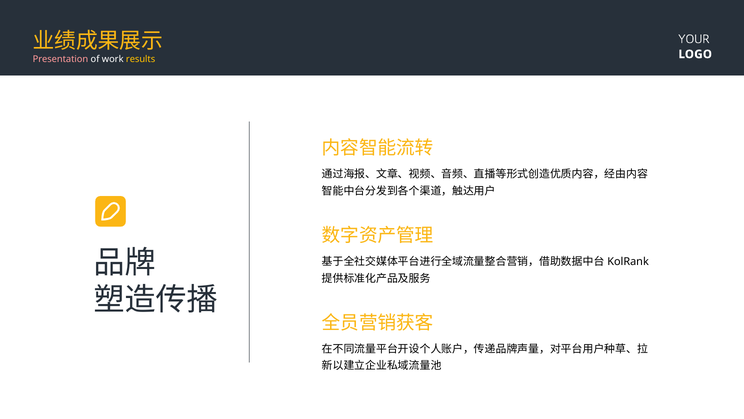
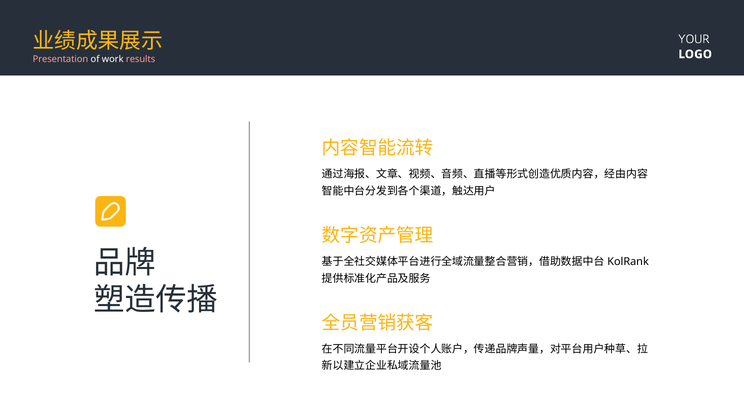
results colour: yellow -> pink
